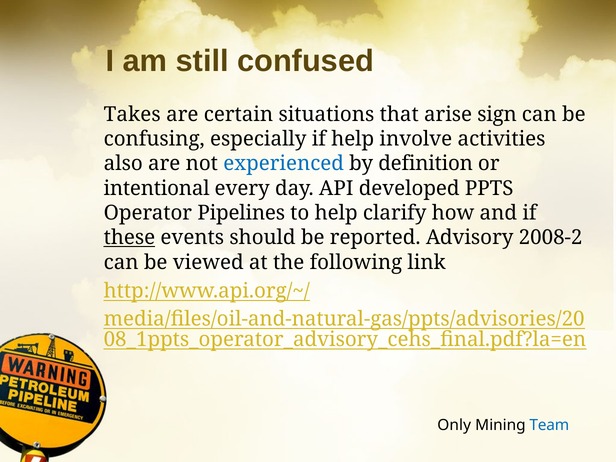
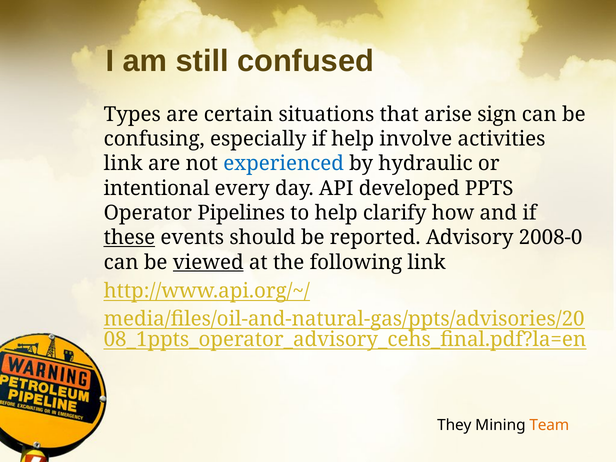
Takes: Takes -> Types
also at (123, 164): also -> link
definition: definition -> hydraulic
2008-2: 2008-2 -> 2008-0
viewed underline: none -> present
Only: Only -> They
Team colour: blue -> orange
